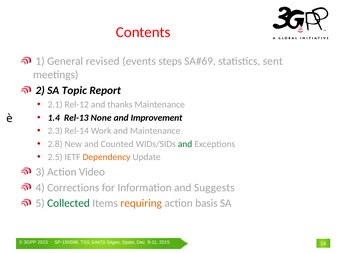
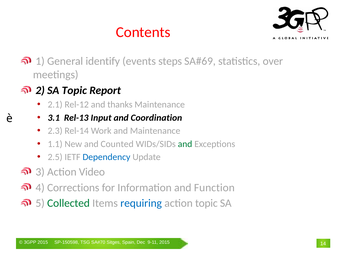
revised: revised -> identify
sent: sent -> over
1.4: 1.4 -> 3.1
None: None -> Input
Improvement: Improvement -> Coordination
2.8: 2.8 -> 1.1
Dependency colour: orange -> blue
Suggests: Suggests -> Function
requiring colour: orange -> blue
action basis: basis -> topic
